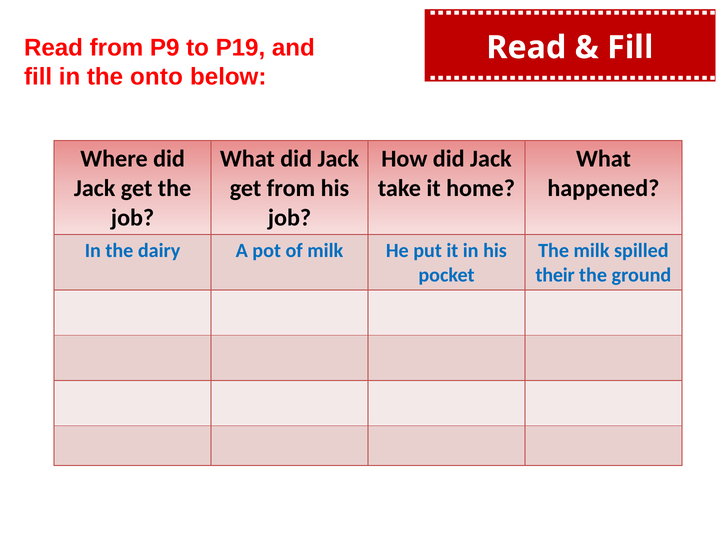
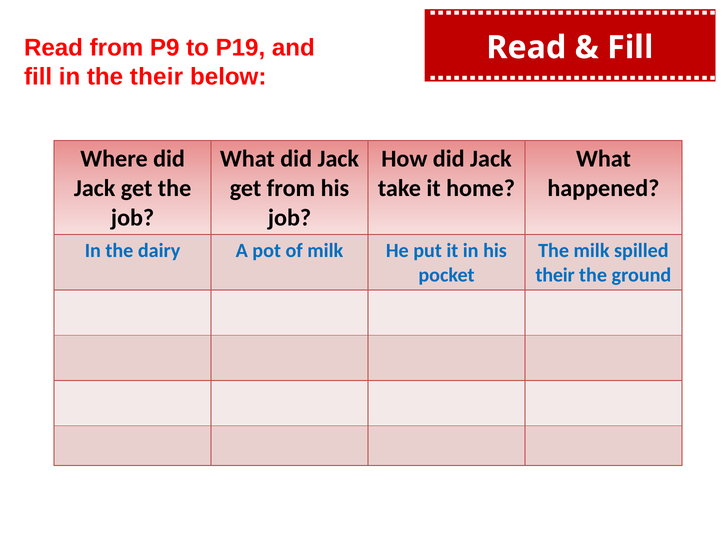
the onto: onto -> their
